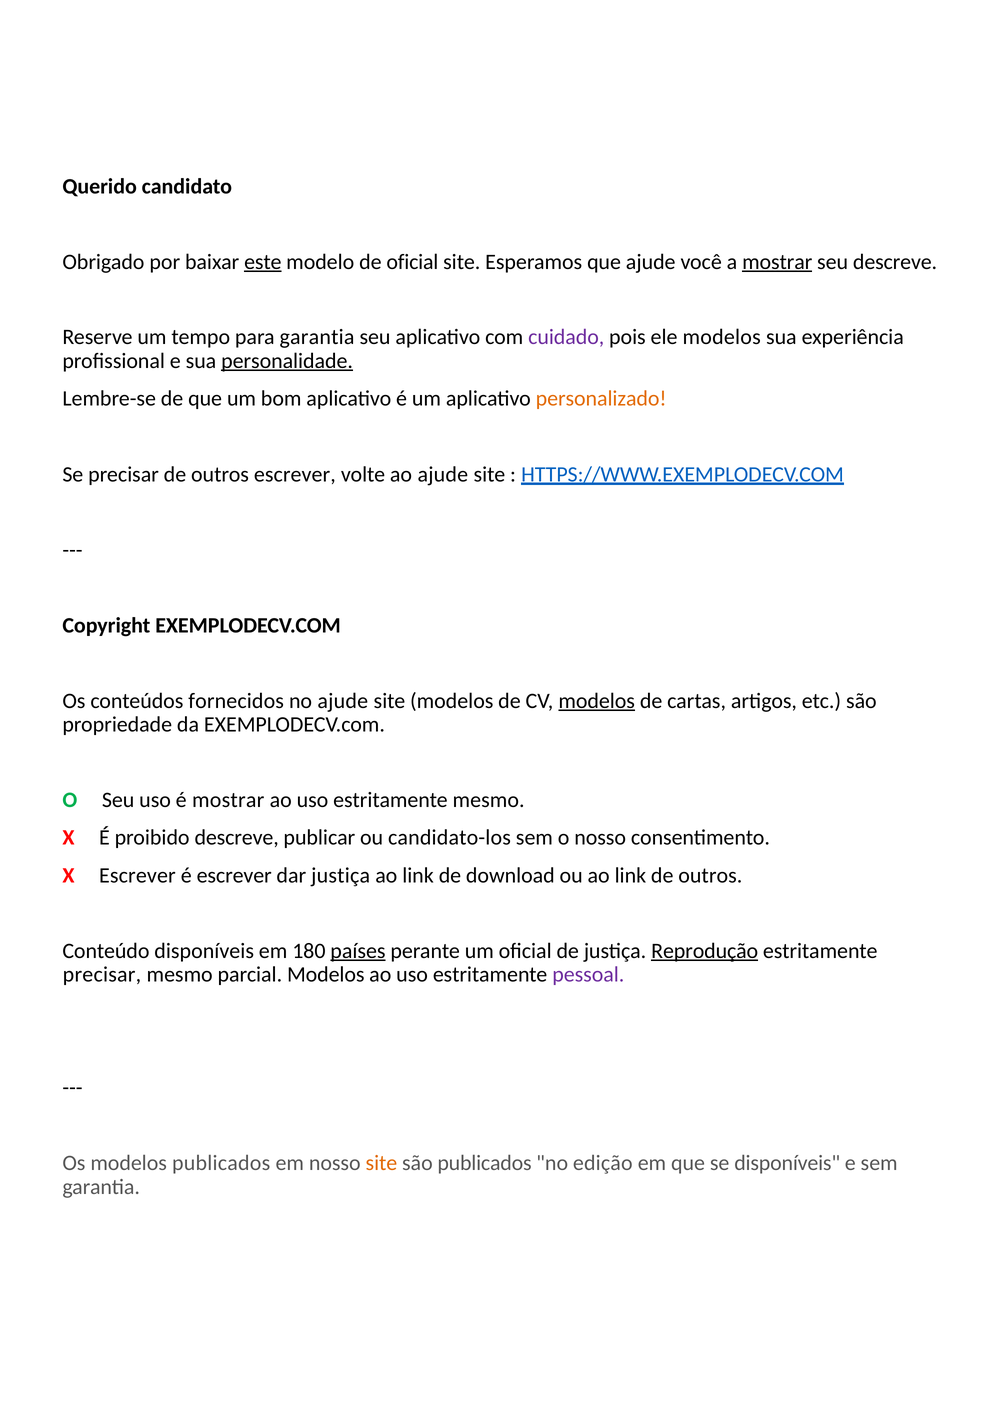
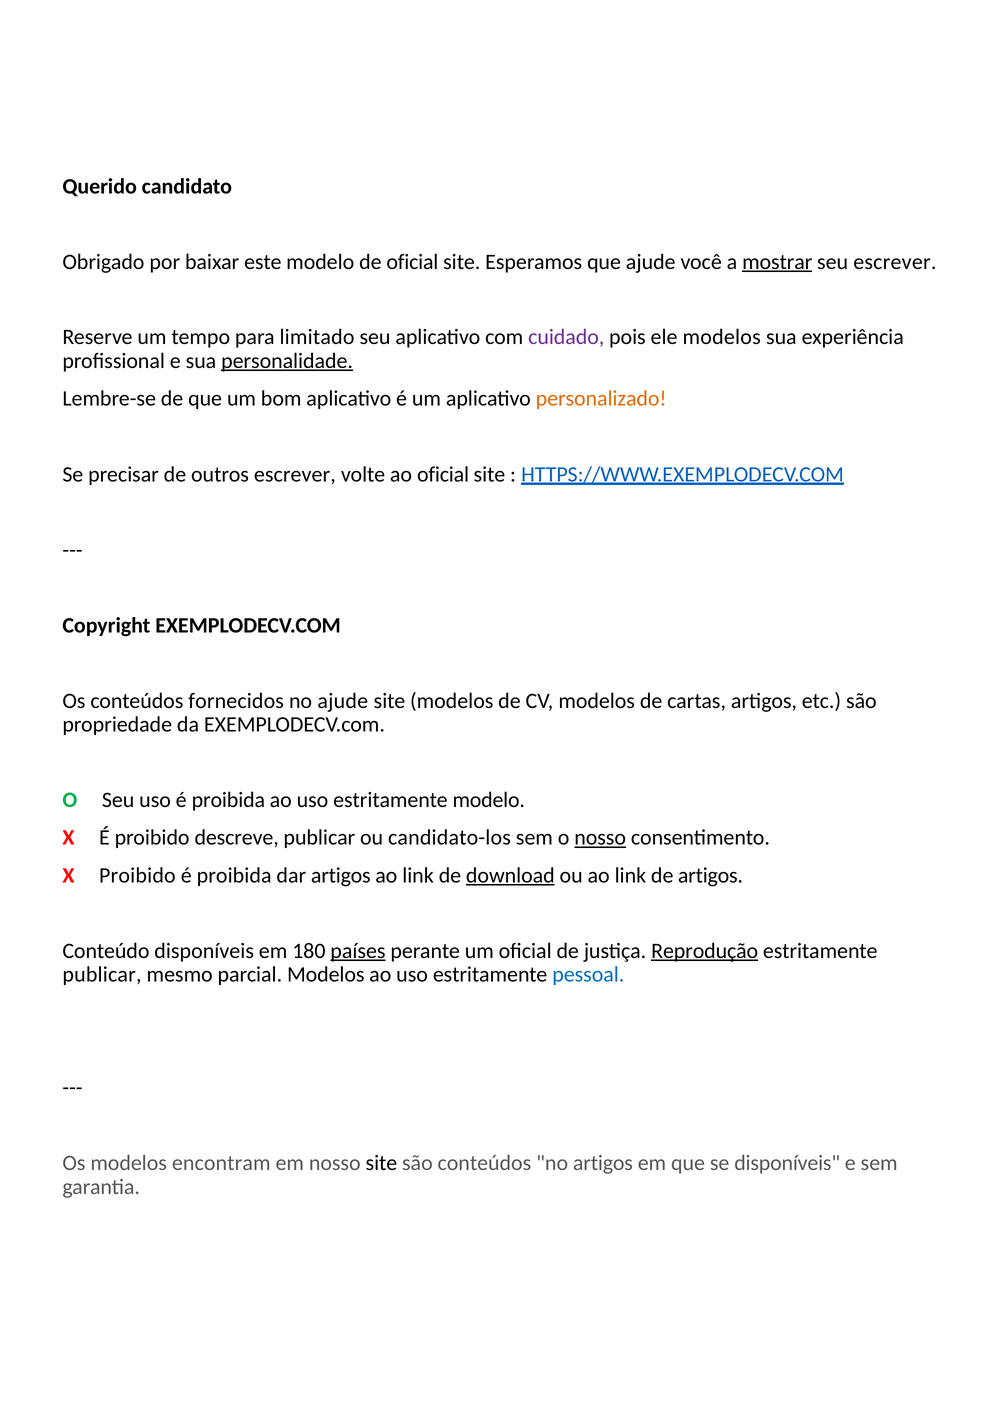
este underline: present -> none
seu descreve: descreve -> escrever
para garantia: garantia -> limitado
ao ajude: ajude -> oficial
modelos at (597, 701) underline: present -> none
uso é mostrar: mostrar -> proibida
estritamente mesmo: mesmo -> modelo
nosso at (600, 838) underline: none -> present
X Escrever: Escrever -> Proibido
escrever at (234, 875): escrever -> proibida
dar justiça: justiça -> artigos
download underline: none -> present
link de outros: outros -> artigos
precisar at (102, 974): precisar -> publicar
pessoal colour: purple -> blue
modelos publicados: publicados -> encontram
site at (381, 1163) colour: orange -> black
são publicados: publicados -> conteúdos
no edição: edição -> artigos
